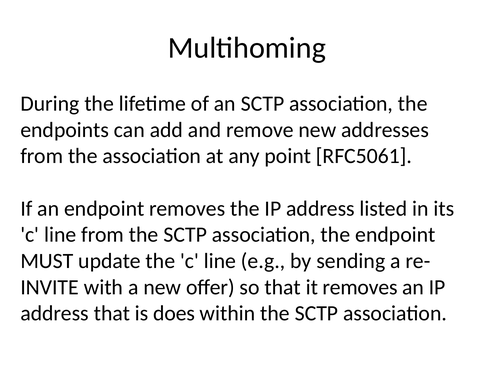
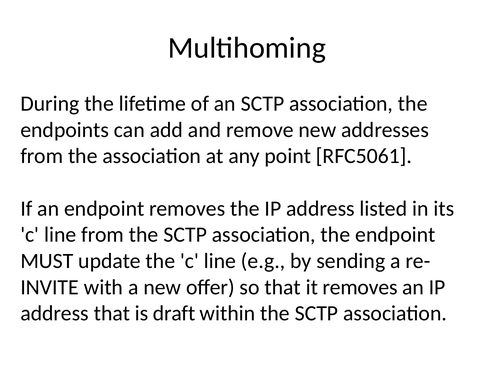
does: does -> draft
